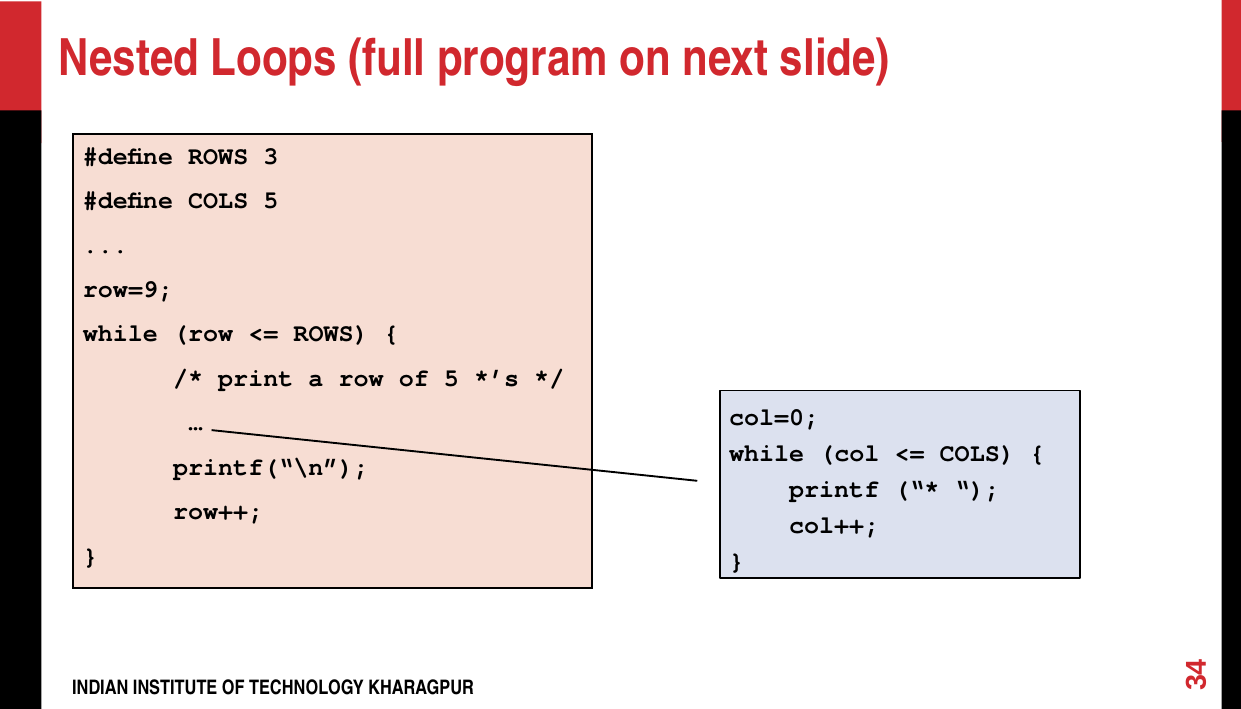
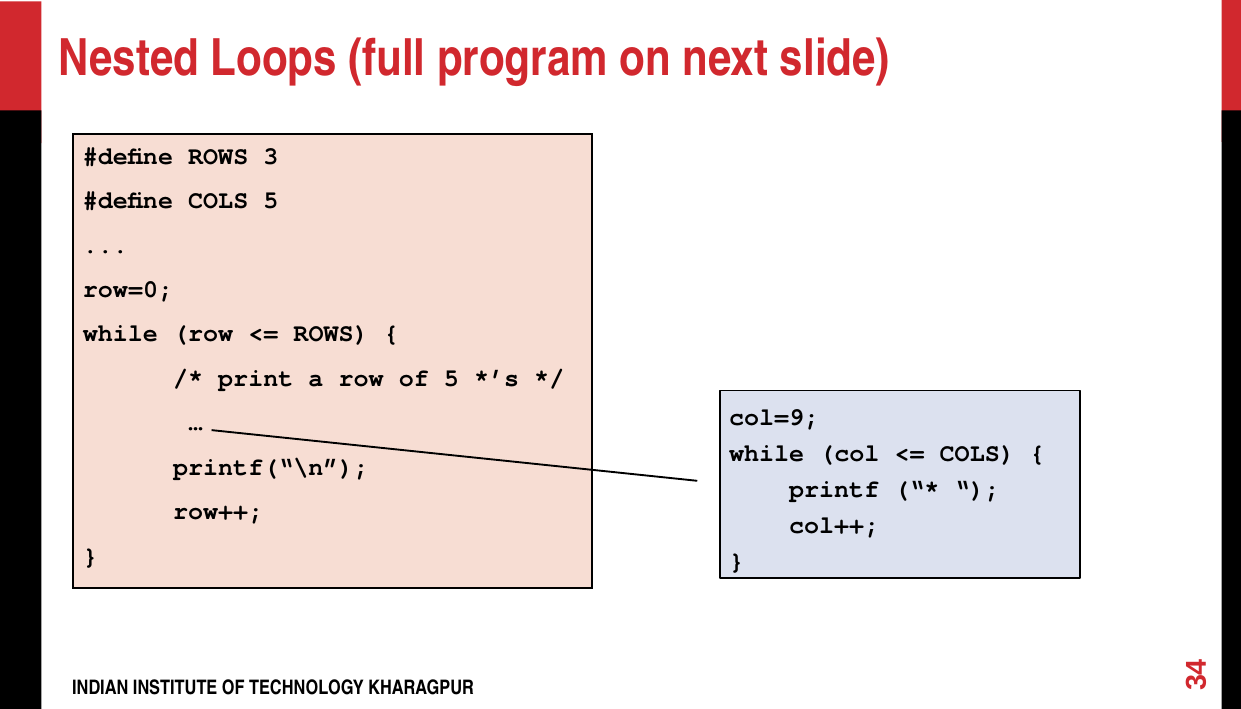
row=9: row=9 -> row=0
col=0: col=0 -> col=9
